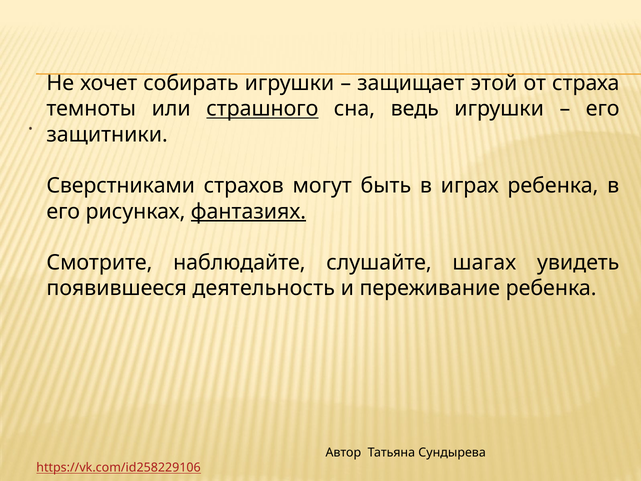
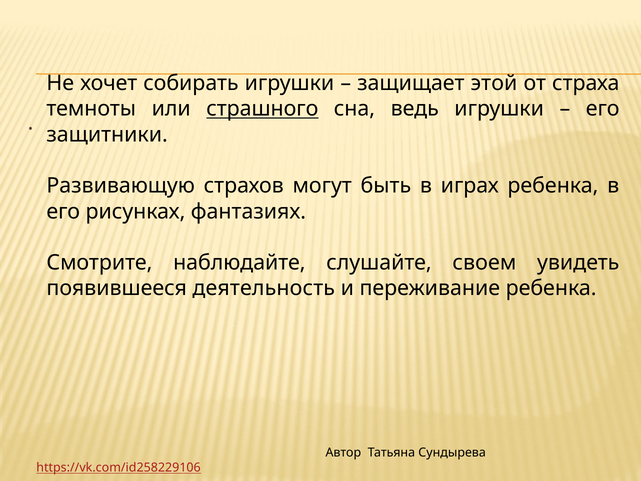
Сверстниками: Сверстниками -> Развивающую
фантазиях underline: present -> none
шагах: шагах -> своем
